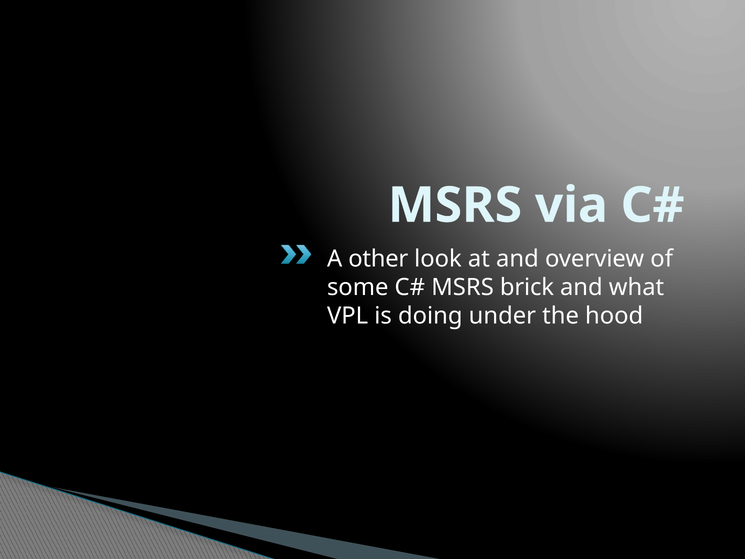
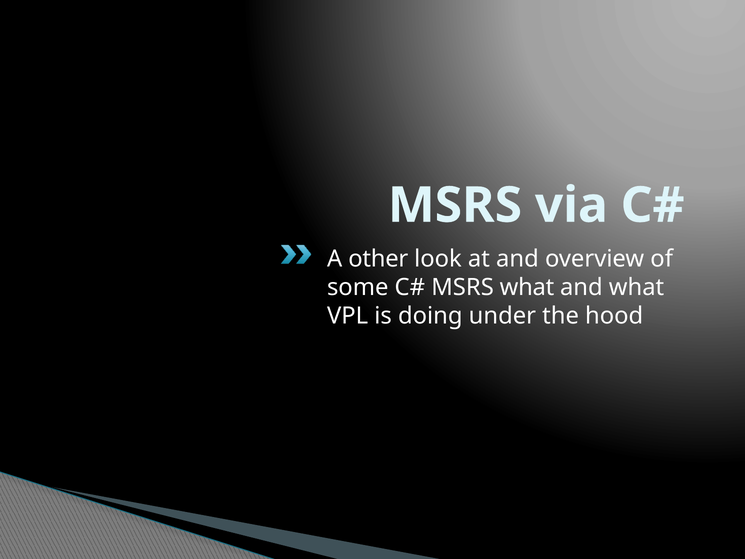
MSRS brick: brick -> what
